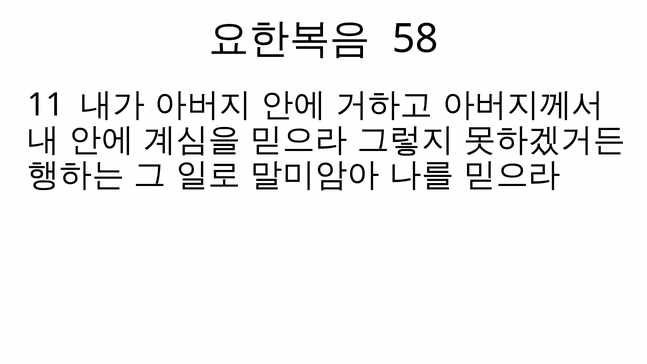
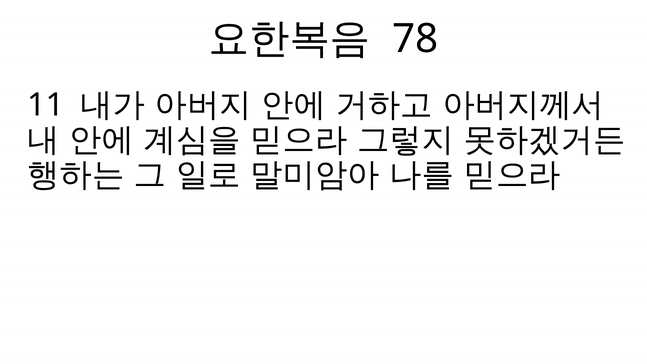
58: 58 -> 78
